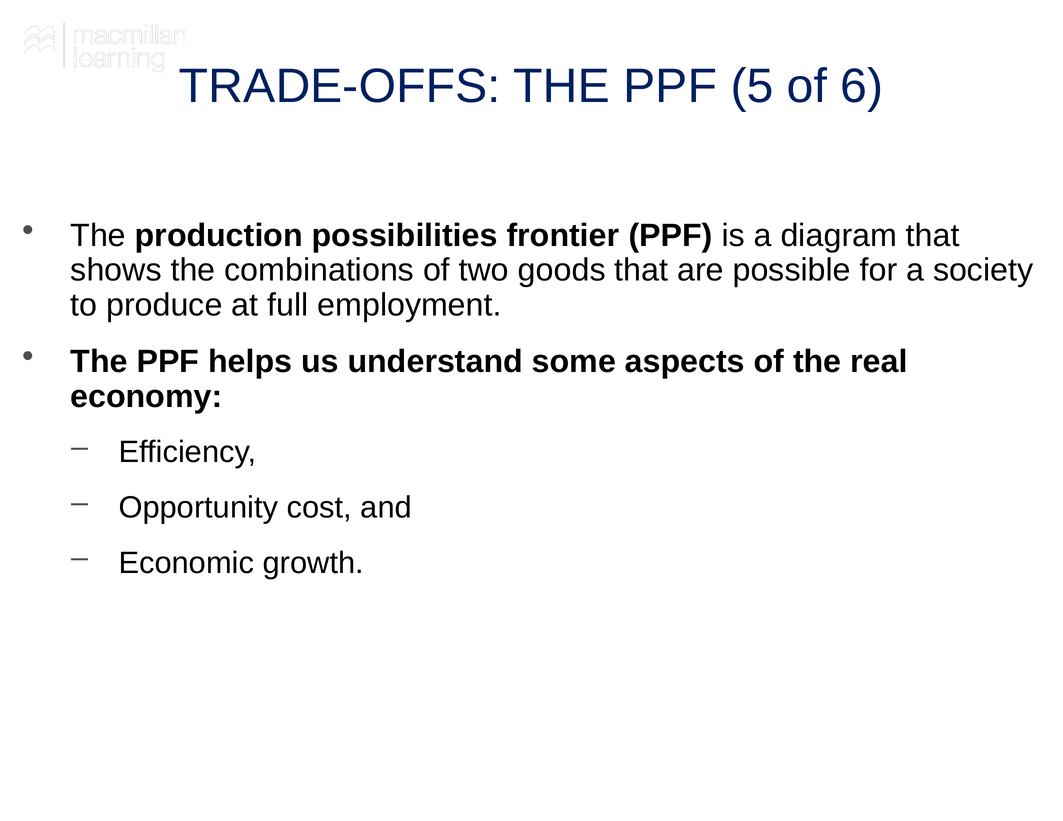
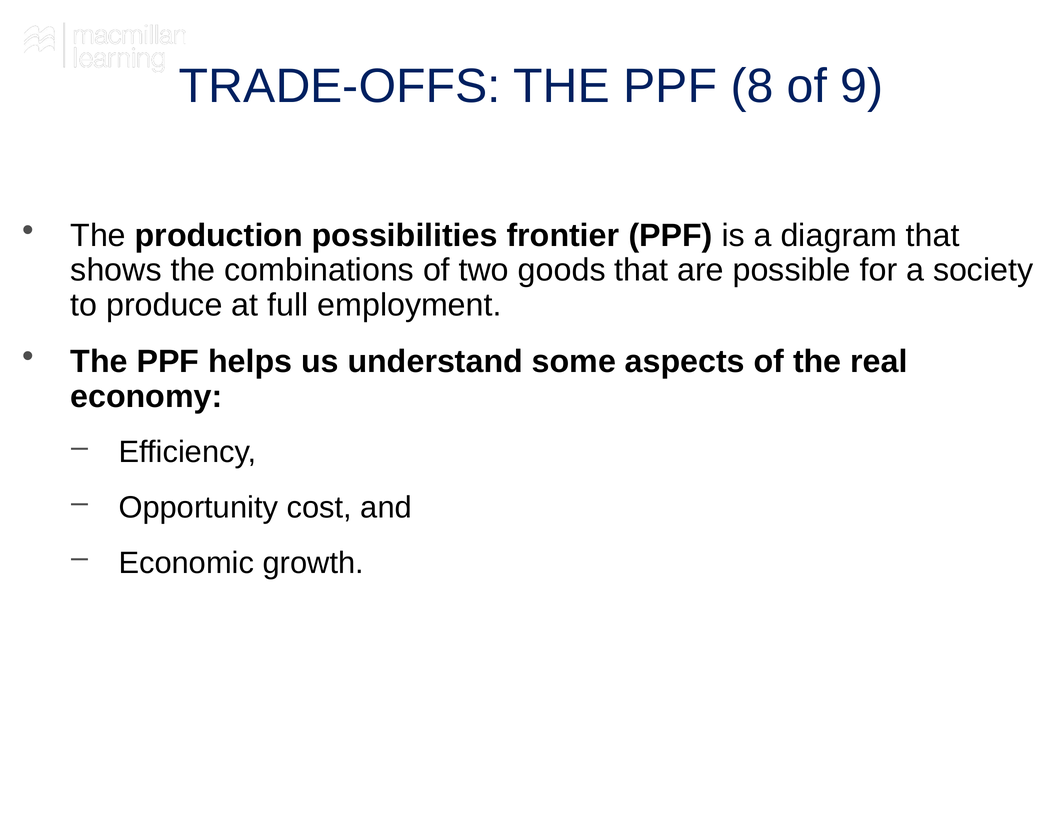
5: 5 -> 8
6: 6 -> 9
